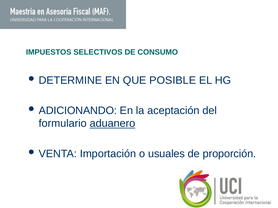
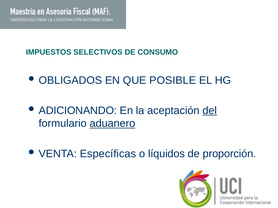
DETERMINE: DETERMINE -> OBLIGADOS
del underline: none -> present
Importación: Importación -> Específicas
usuales: usuales -> líquidos
